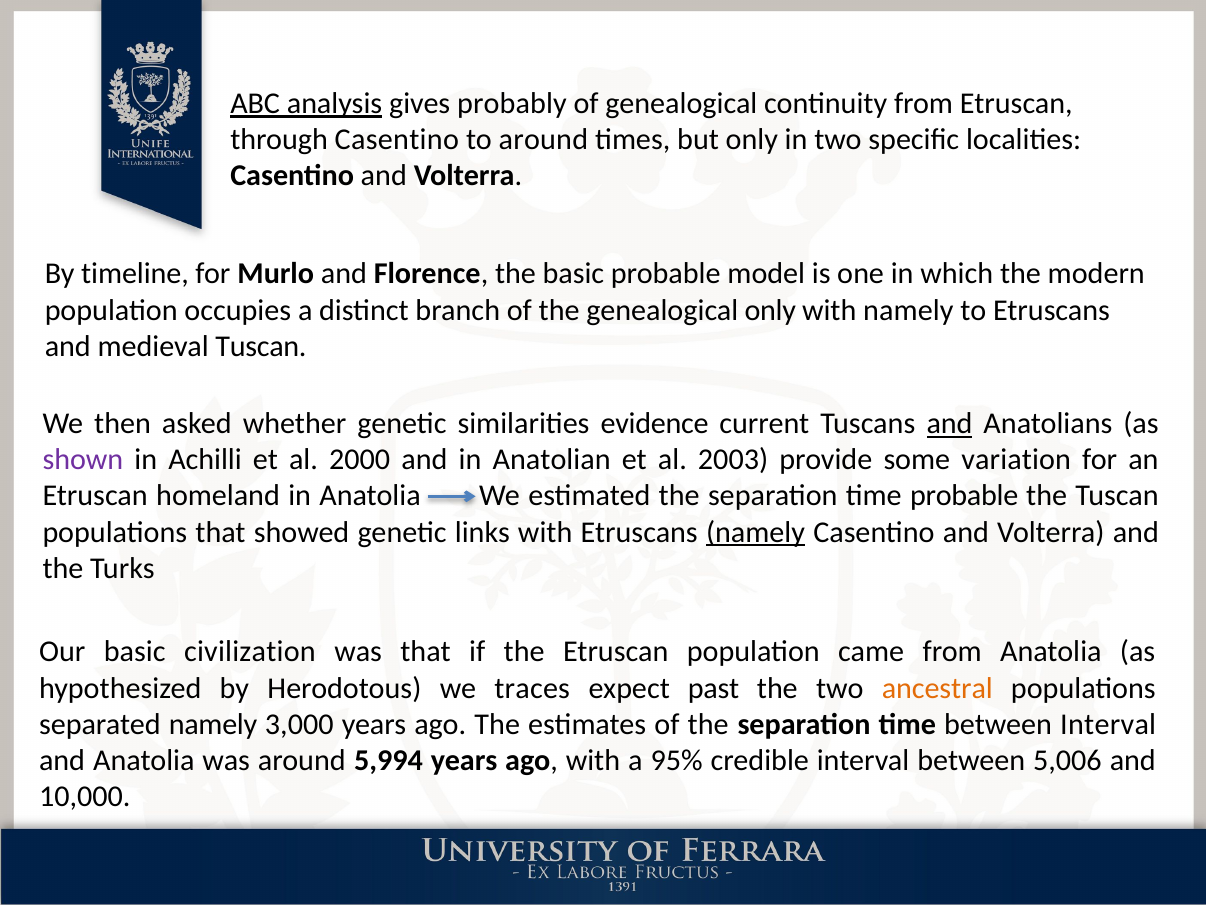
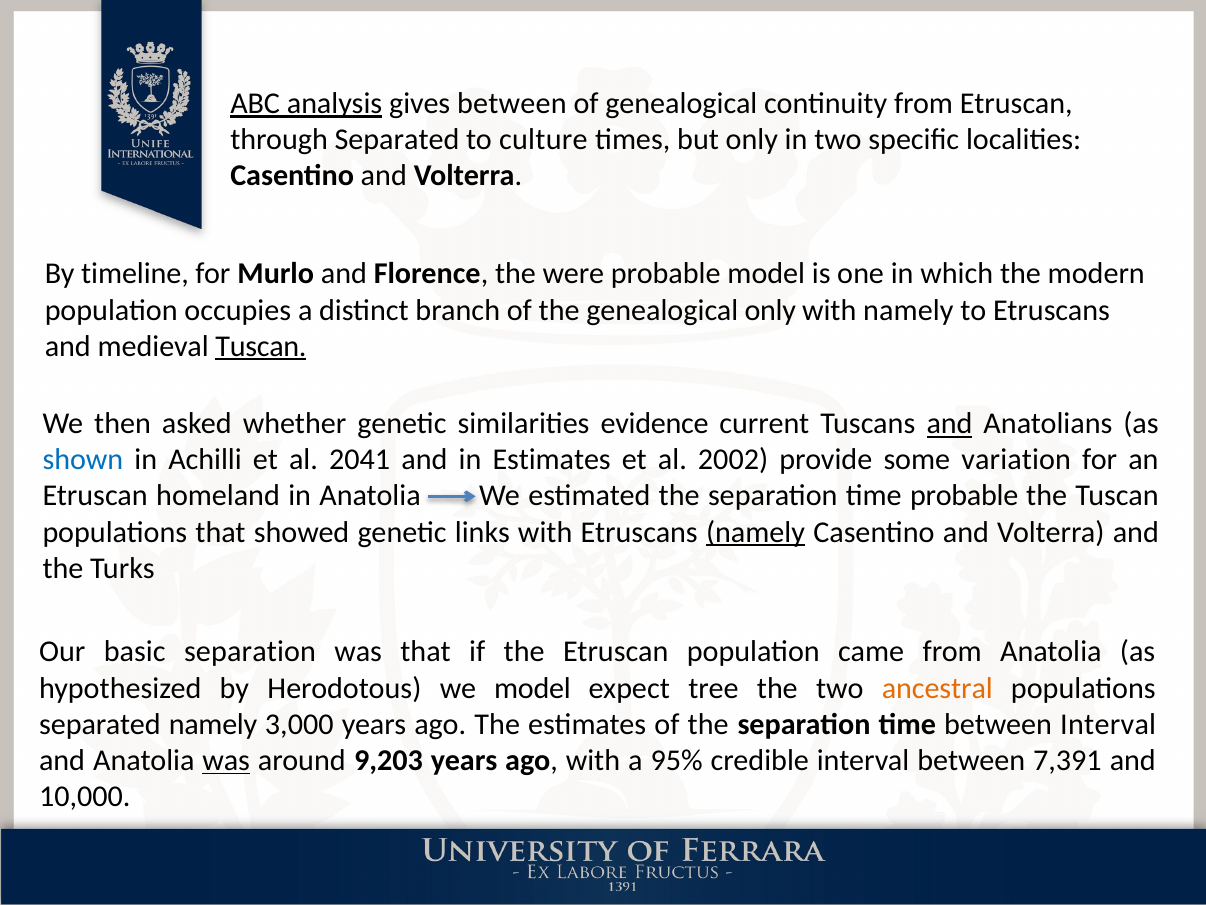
gives probably: probably -> between
through Casentino: Casentino -> Separated
to around: around -> culture
the basic: basic -> were
Tuscan at (261, 346) underline: none -> present
shown colour: purple -> blue
2000: 2000 -> 2041
in Anatolian: Anatolian -> Estimates
2003: 2003 -> 2002
basic civilization: civilization -> separation
we traces: traces -> model
past: past -> tree
was at (226, 760) underline: none -> present
5,994: 5,994 -> 9,203
5,006: 5,006 -> 7,391
